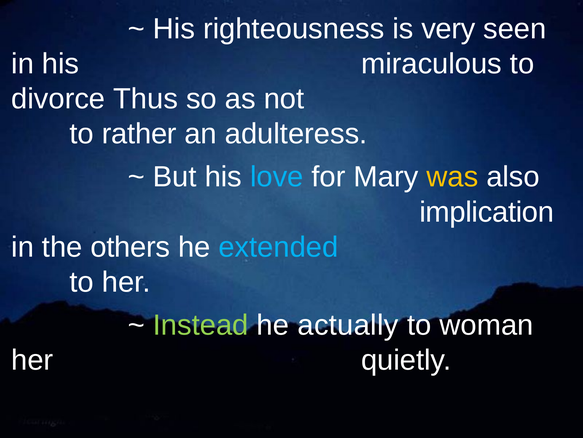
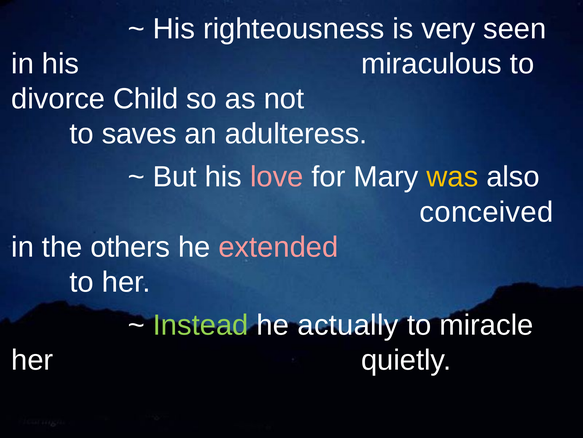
Thus: Thus -> Child
rather: rather -> saves
love colour: light blue -> pink
implication: implication -> conceived
extended colour: light blue -> pink
woman: woman -> miracle
